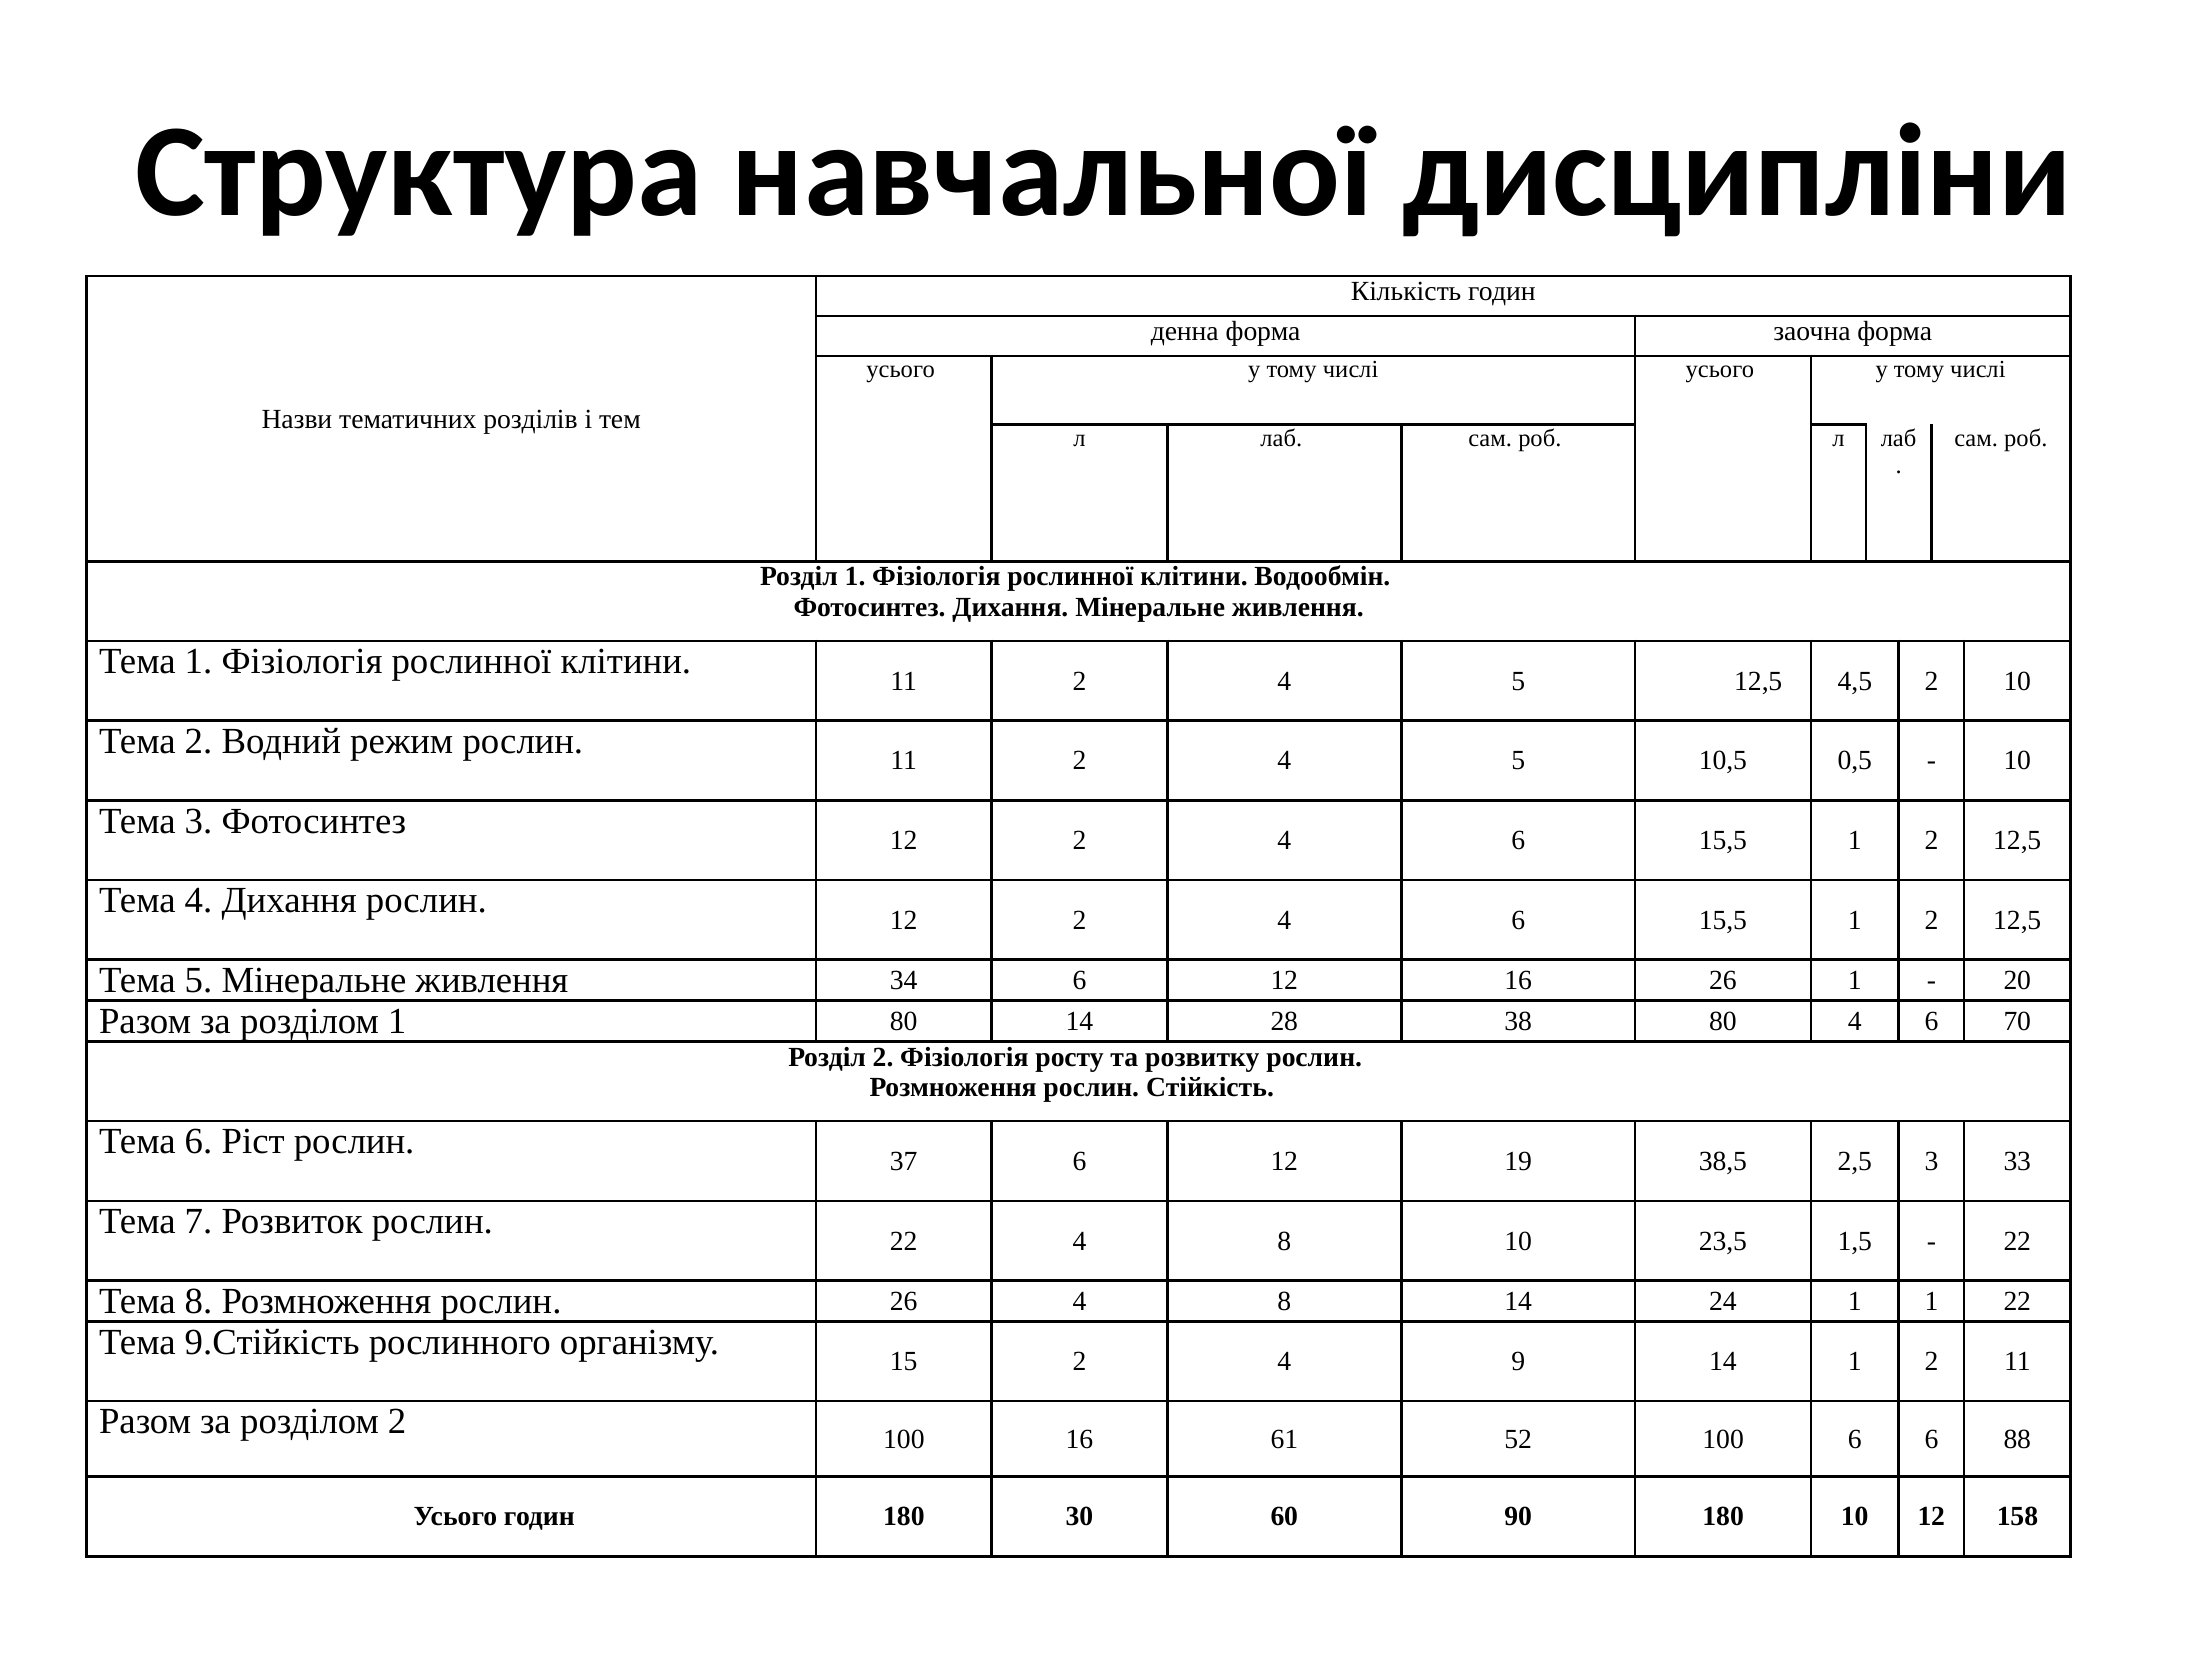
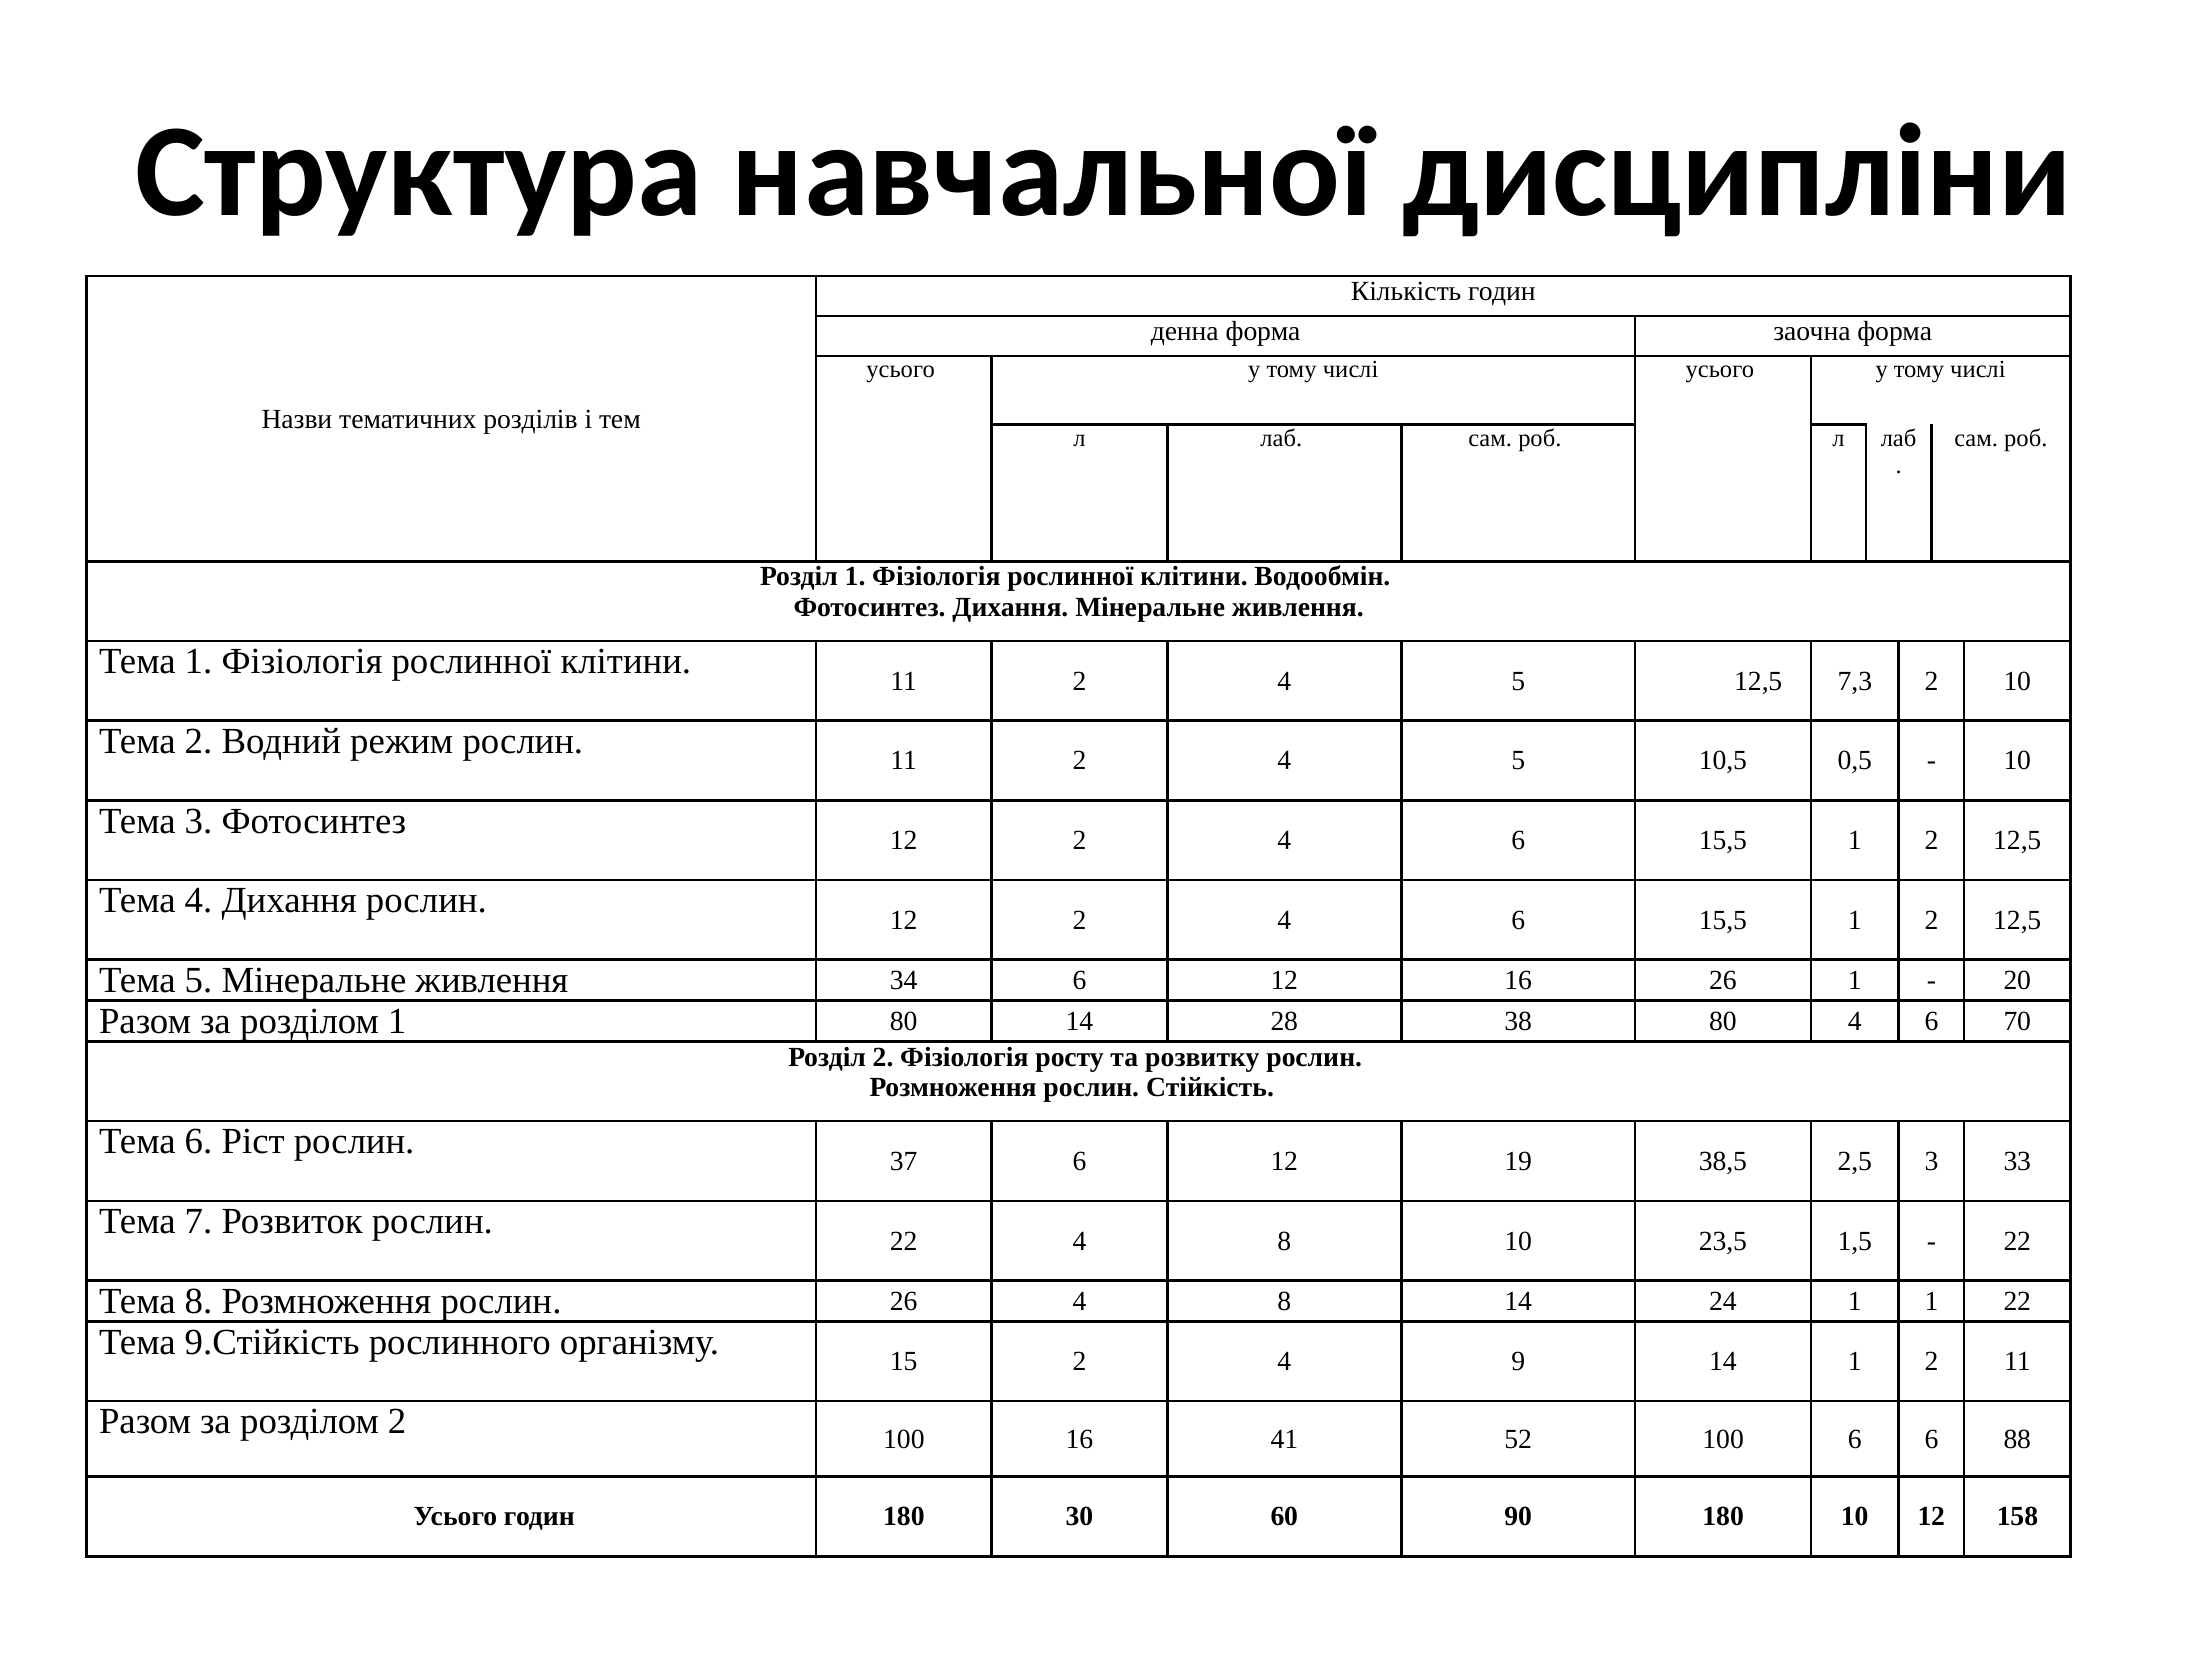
4,5: 4,5 -> 7,3
61: 61 -> 41
